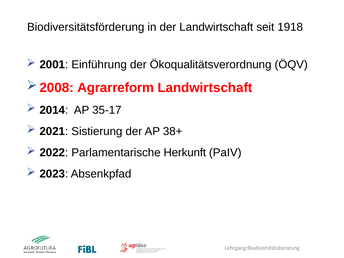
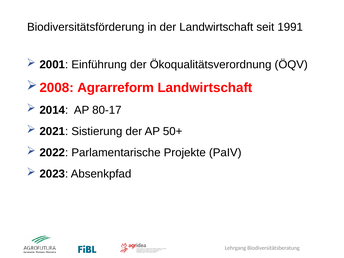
1918: 1918 -> 1991
35-17: 35-17 -> 80-17
38+: 38+ -> 50+
Herkunft: Herkunft -> Projekte
